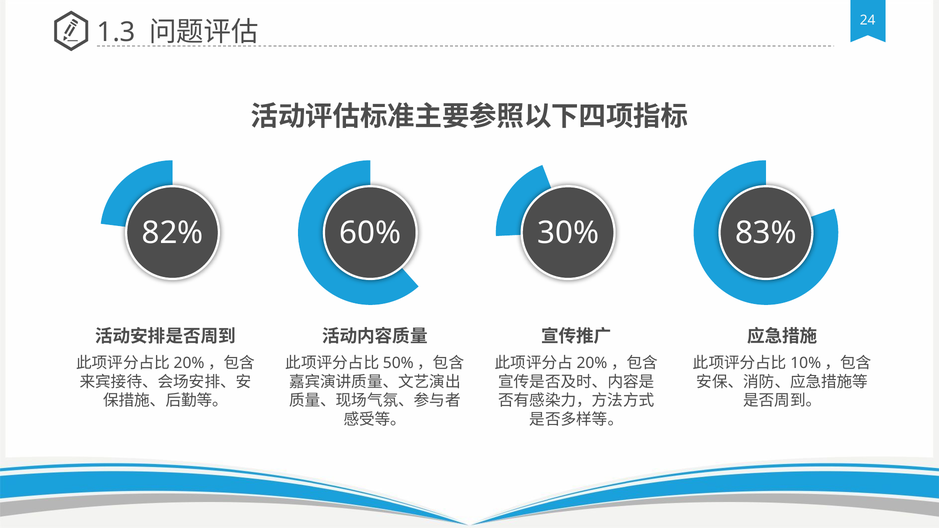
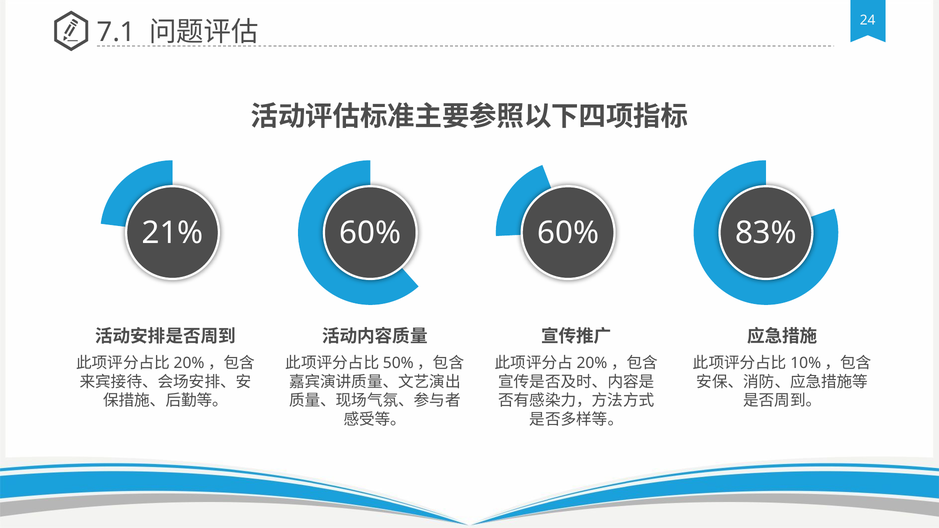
1.3: 1.3 -> 7.1
82%: 82% -> 21%
60% 30%: 30% -> 60%
